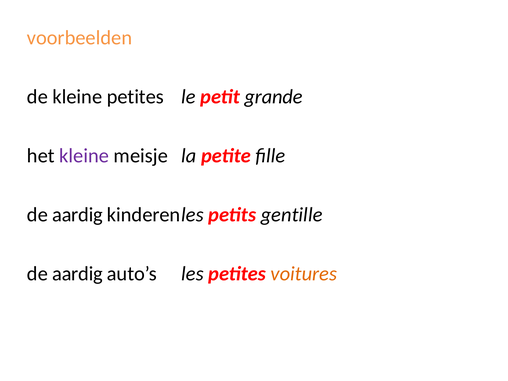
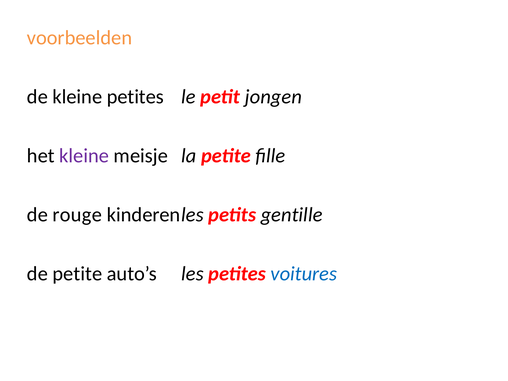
grande: grande -> jongen
aardig at (77, 215): aardig -> rouge
aardig at (77, 274): aardig -> petite
voitures colour: orange -> blue
